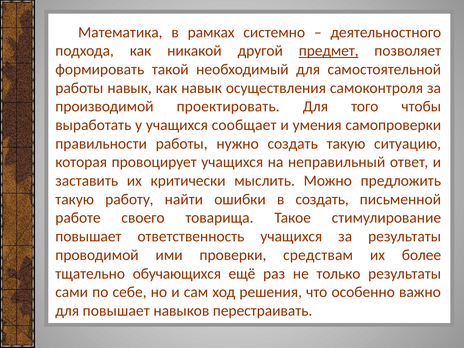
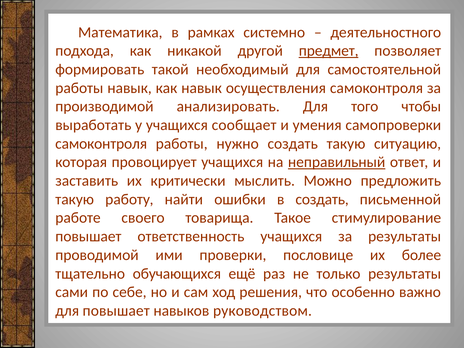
проектировать: проектировать -> анализировать
правильности at (101, 144): правильности -> самоконтроля
неправильный underline: none -> present
средствам: средствам -> пословице
перестраивать: перестраивать -> руководством
